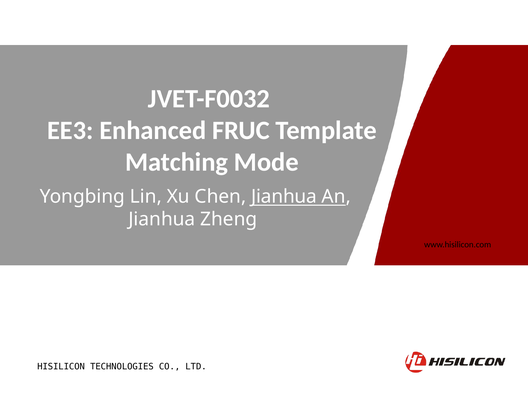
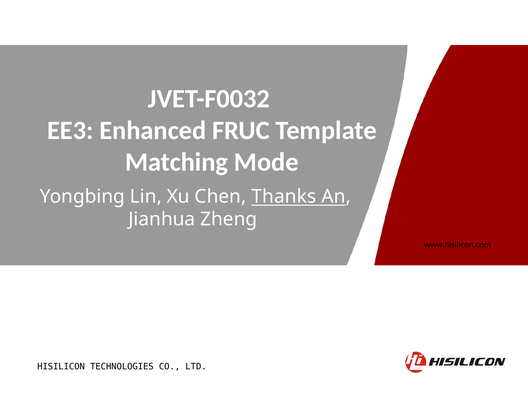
Chen Jianhua: Jianhua -> Thanks
